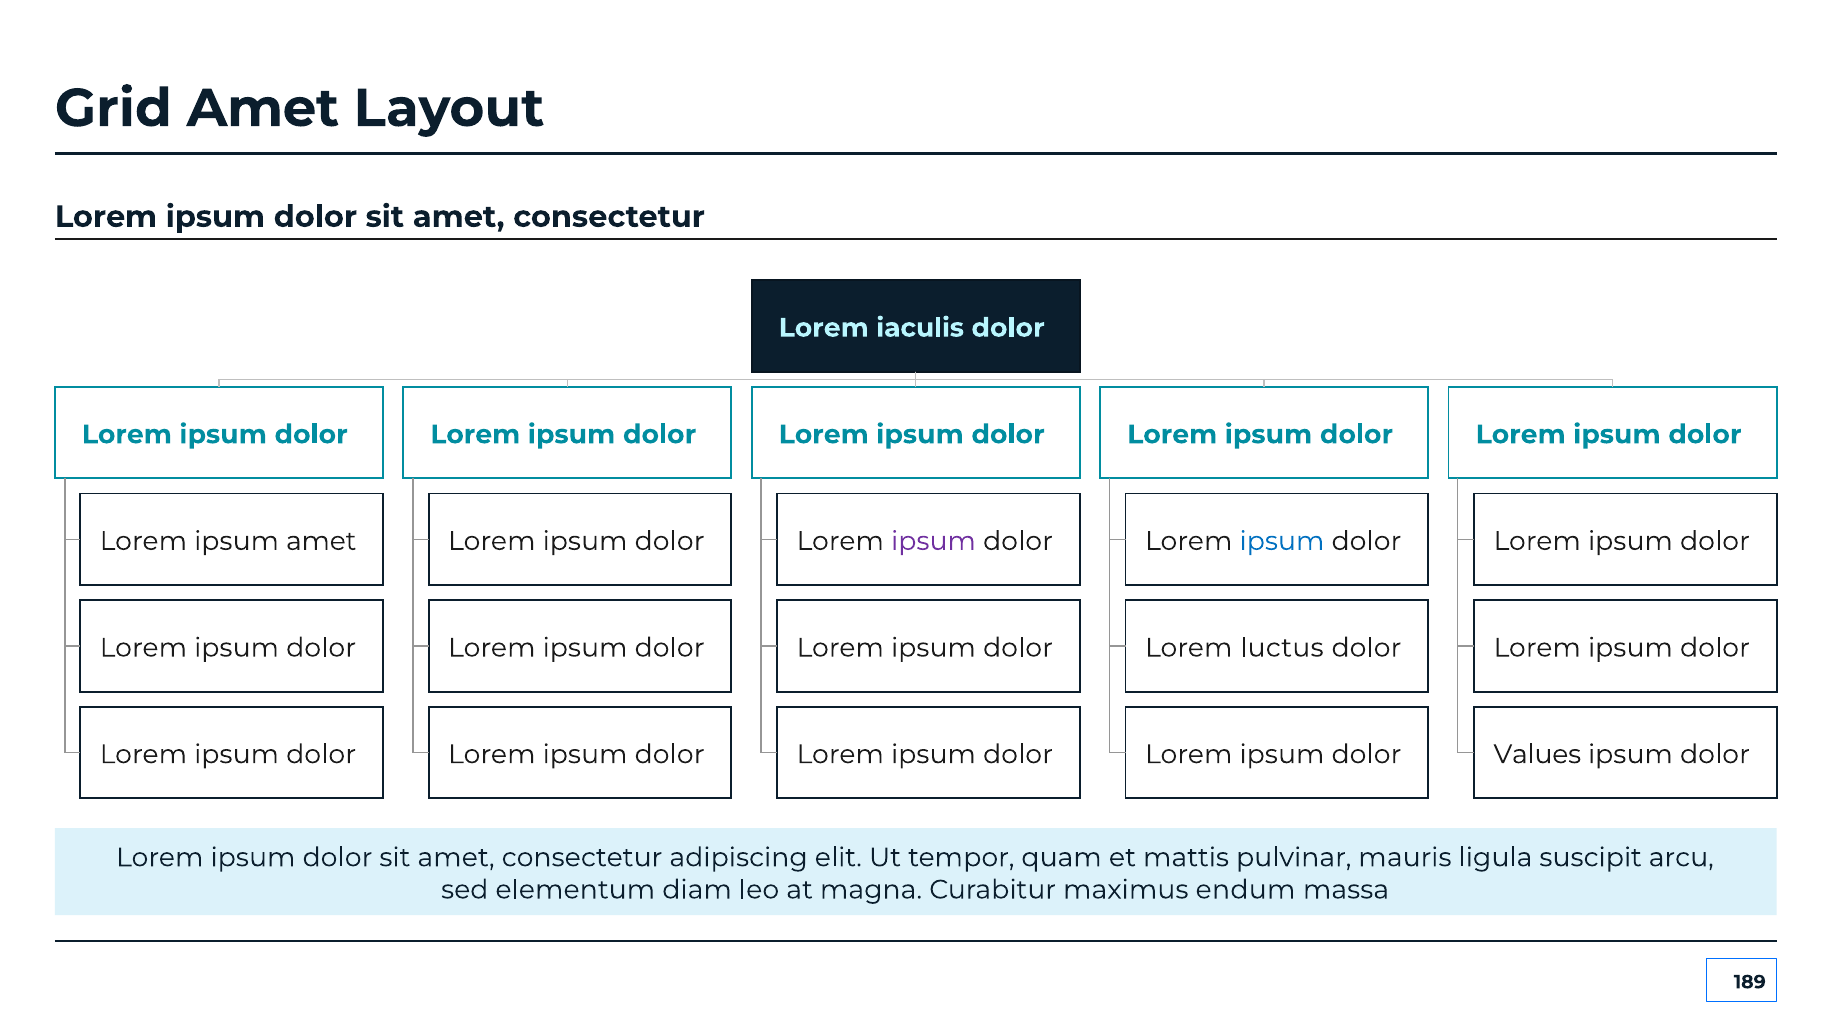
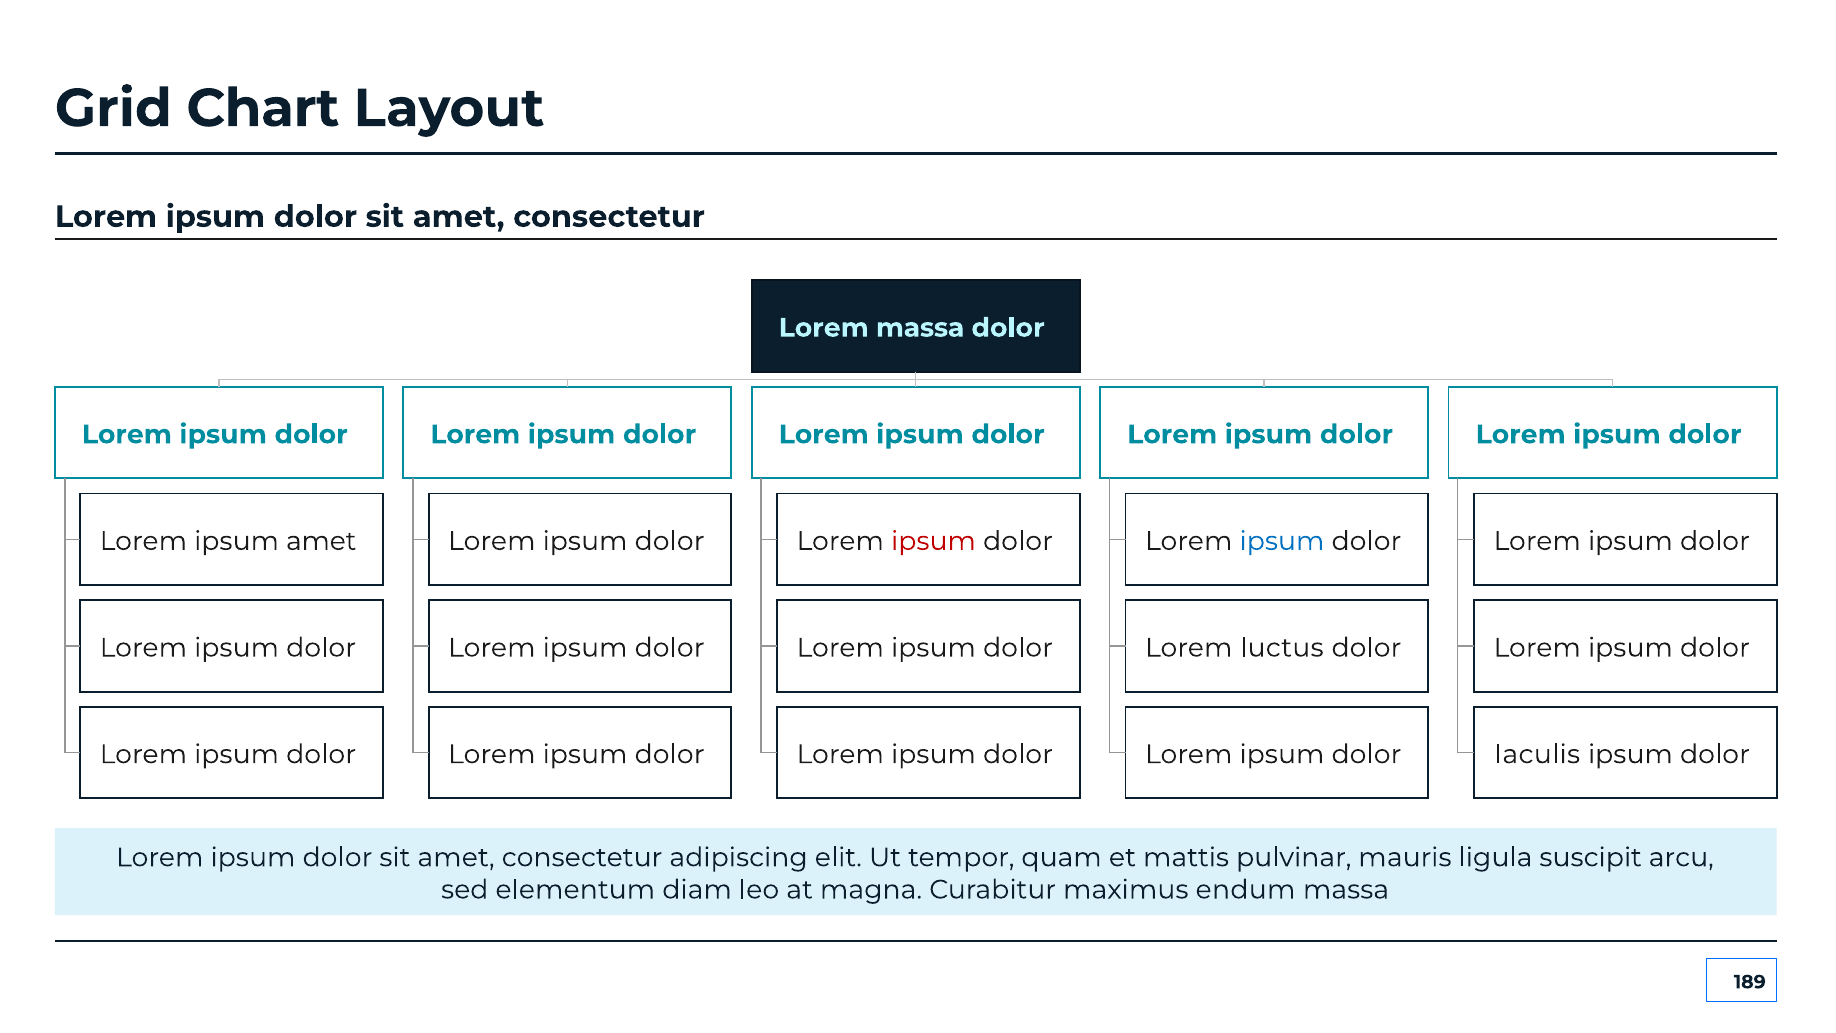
Grid Amet: Amet -> Chart
Lorem iaculis: iaculis -> massa
ipsum at (933, 541) colour: purple -> red
Values: Values -> Iaculis
